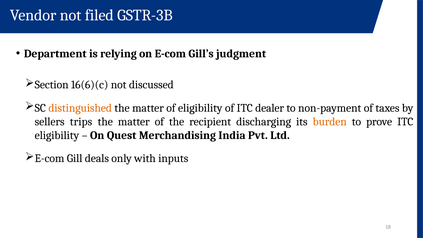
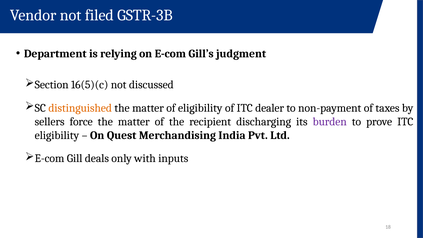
16(6)(c: 16(6)(c -> 16(5)(c
trips: trips -> force
burden colour: orange -> purple
